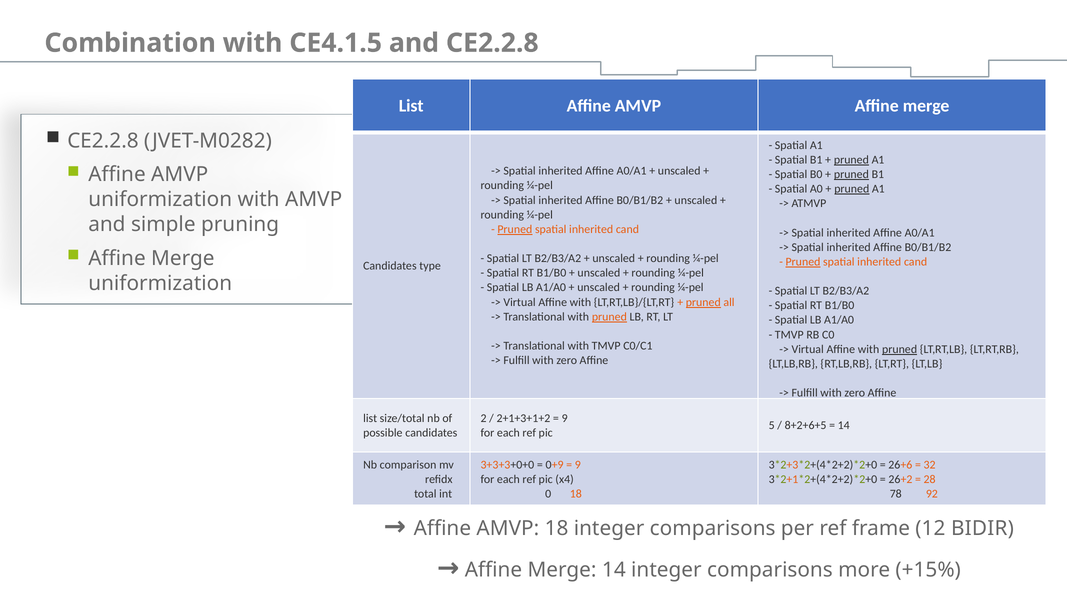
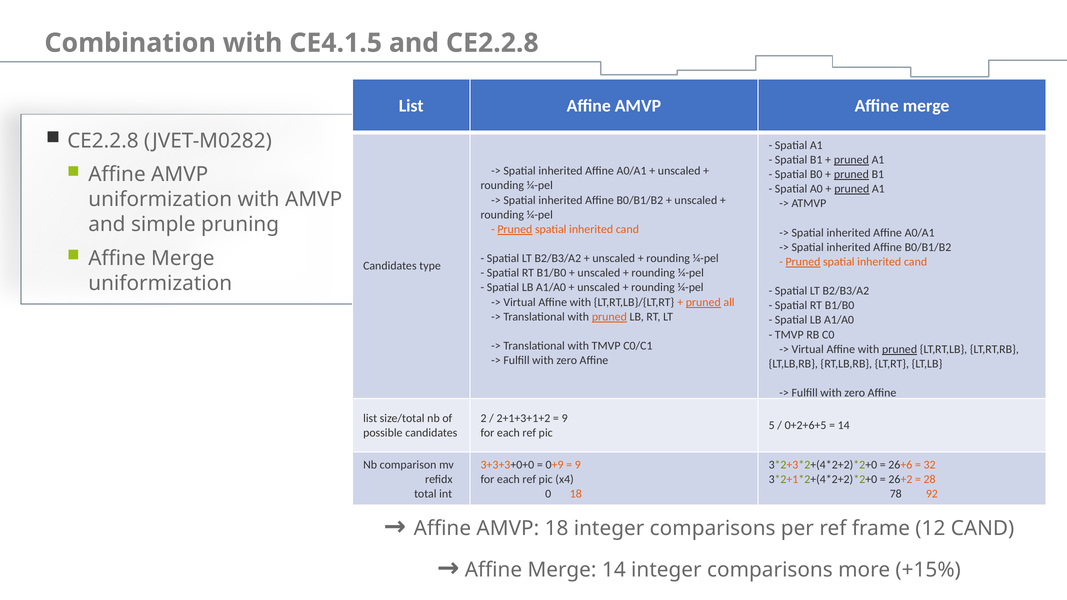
8+2+6+5: 8+2+6+5 -> 0+2+6+5
12 BIDIR: BIDIR -> CAND
